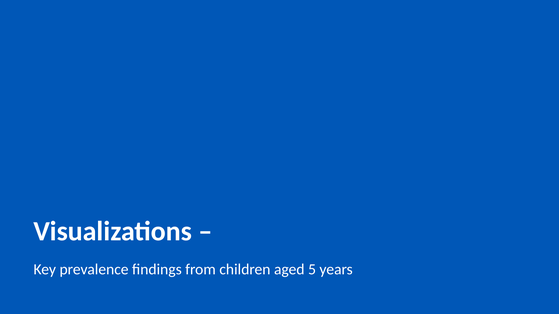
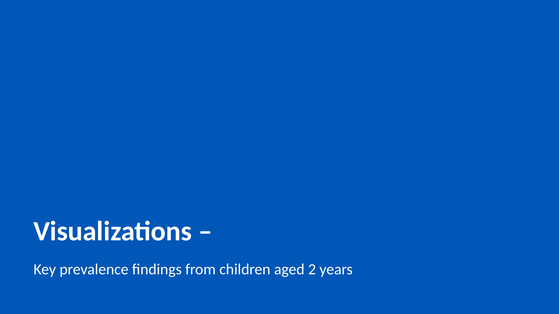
5: 5 -> 2
